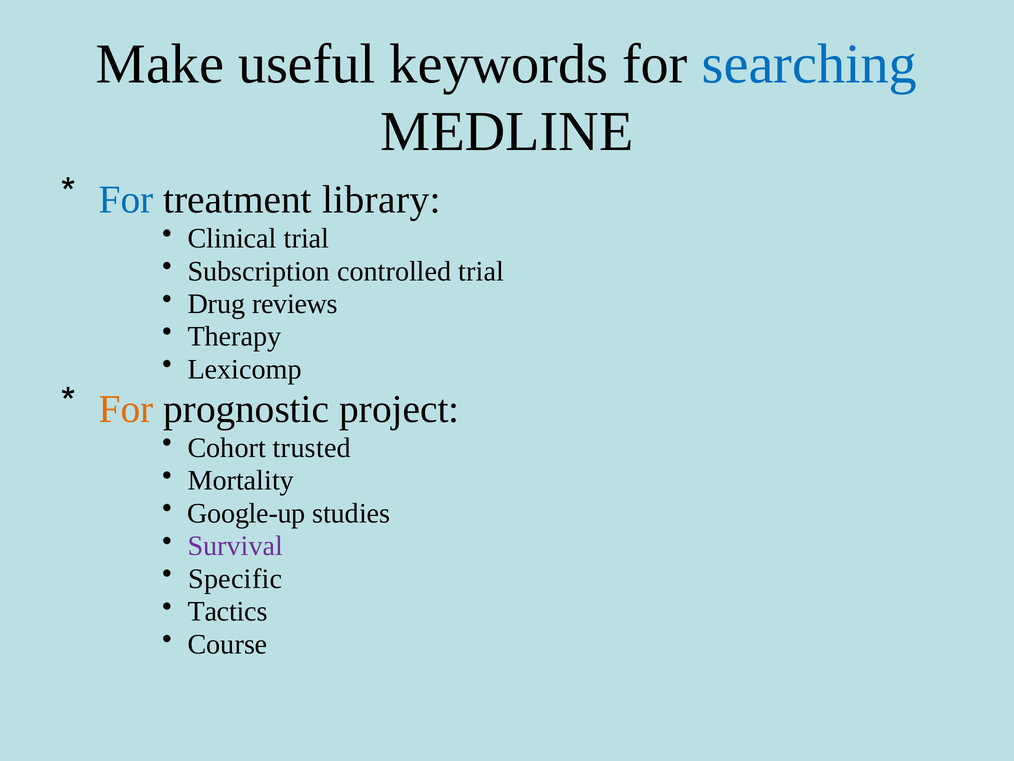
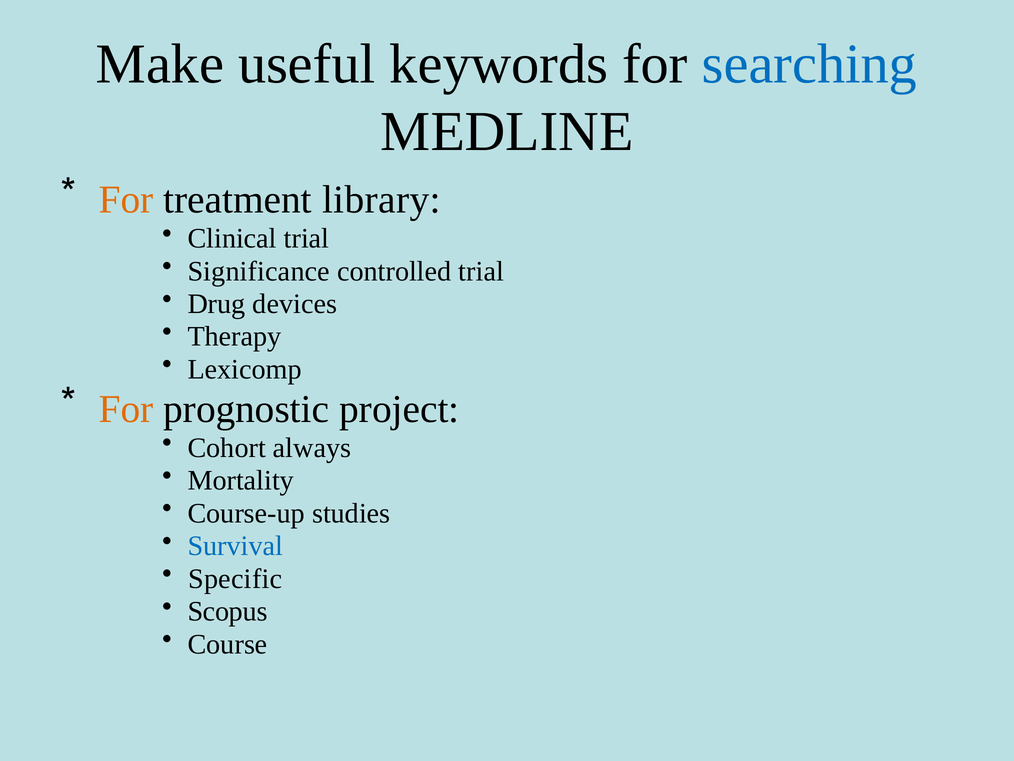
For at (126, 200) colour: blue -> orange
Subscription: Subscription -> Significance
reviews: reviews -> devices
trusted: trusted -> always
Google-up: Google-up -> Course-up
Survival colour: purple -> blue
Tactics: Tactics -> Scopus
